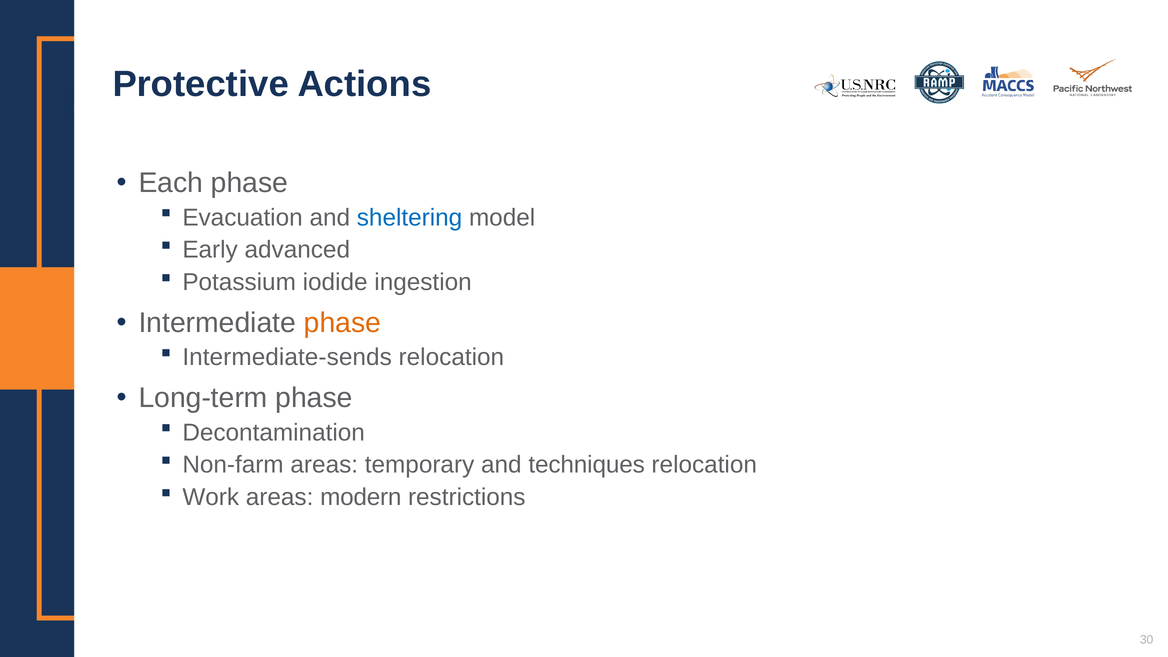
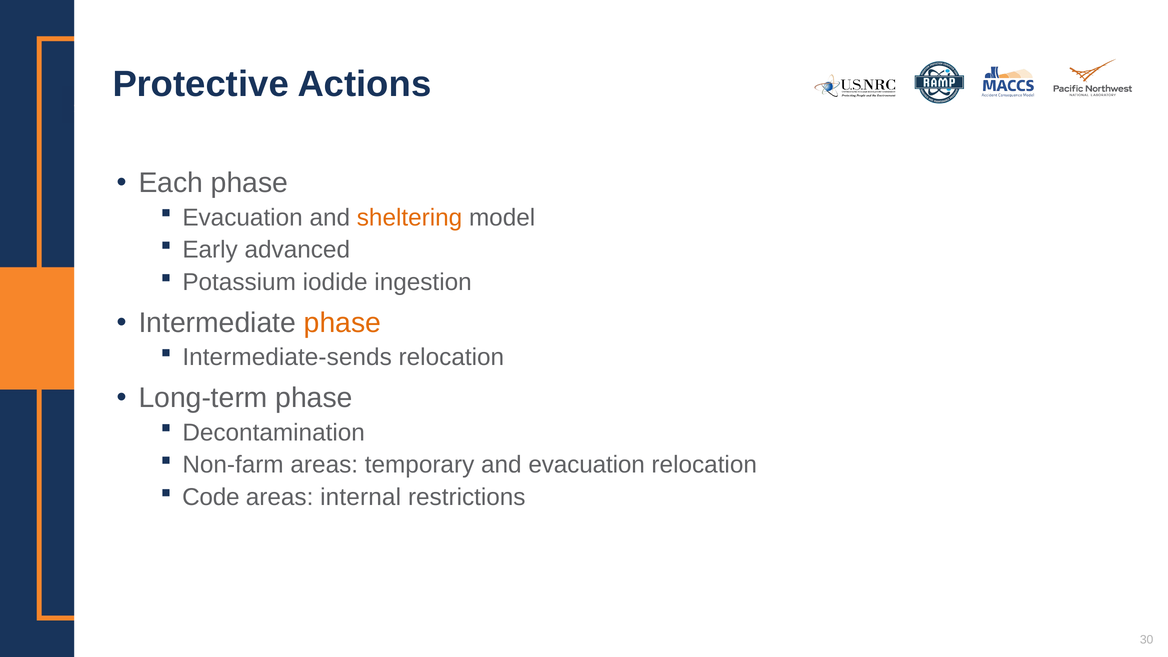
sheltering colour: blue -> orange
and techniques: techniques -> evacuation
Work: Work -> Code
modern: modern -> internal
